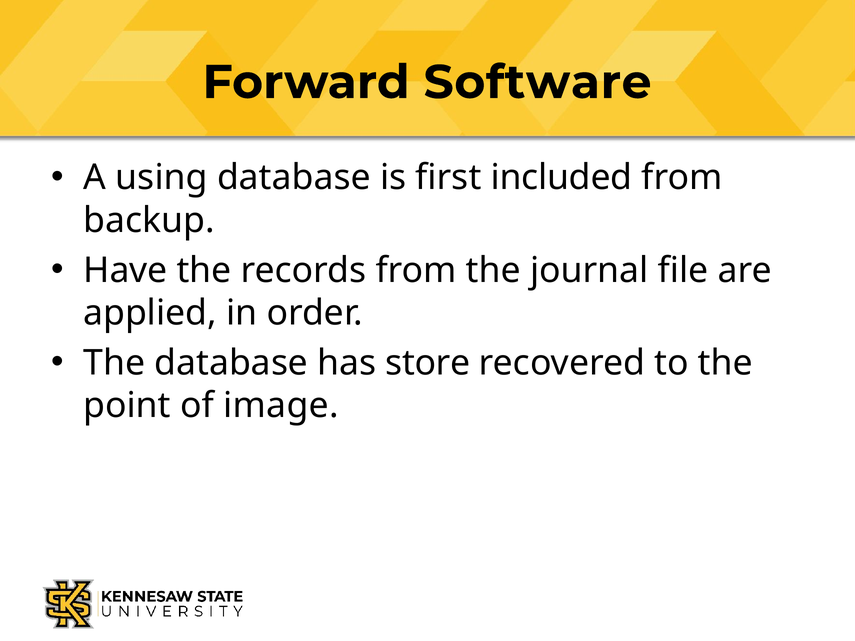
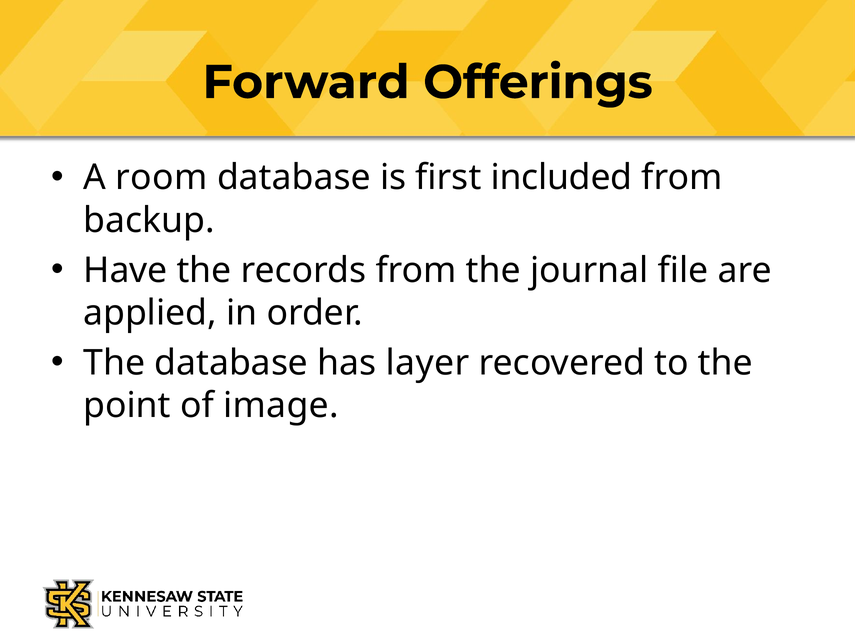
Software: Software -> Offerings
using: using -> room
store: store -> layer
